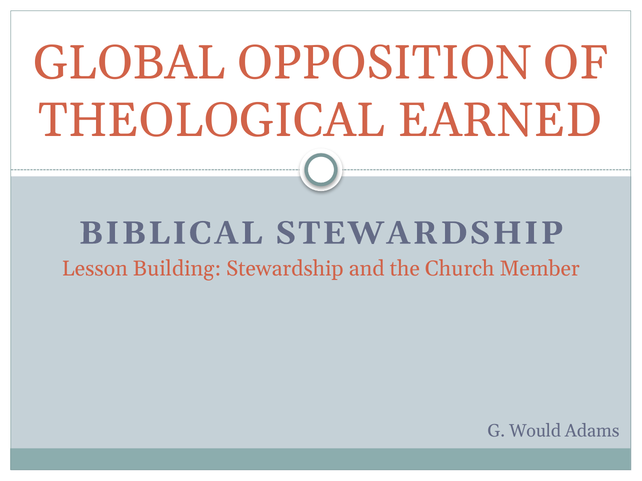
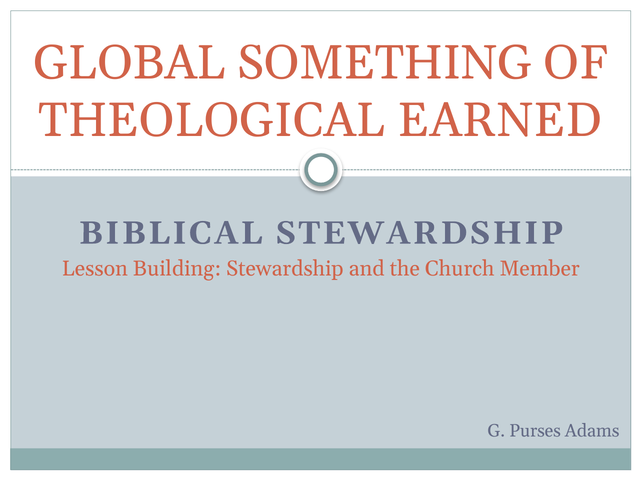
OPPOSITION: OPPOSITION -> SOMETHING
Would: Would -> Purses
